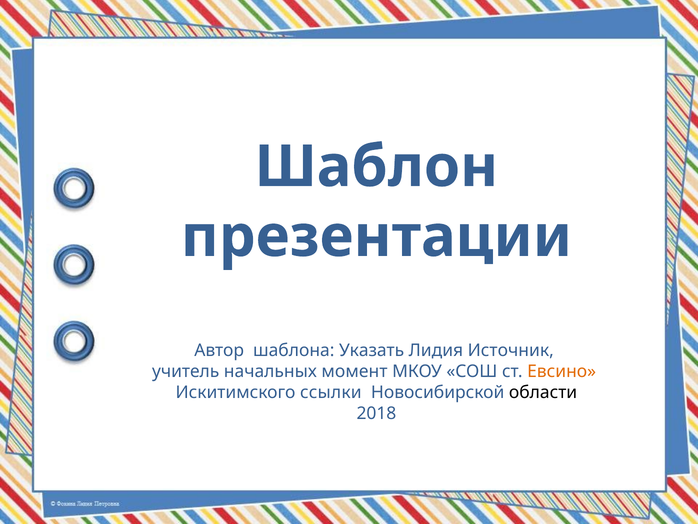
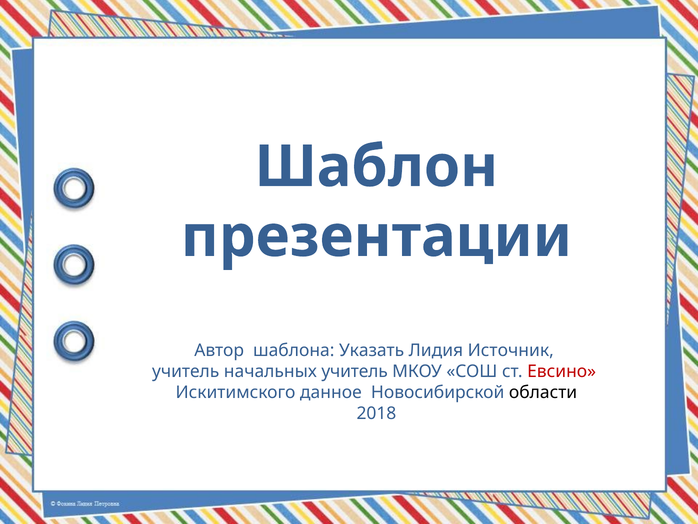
начальных момент: момент -> учитель
Евсино colour: orange -> red
ссылки: ссылки -> данное
